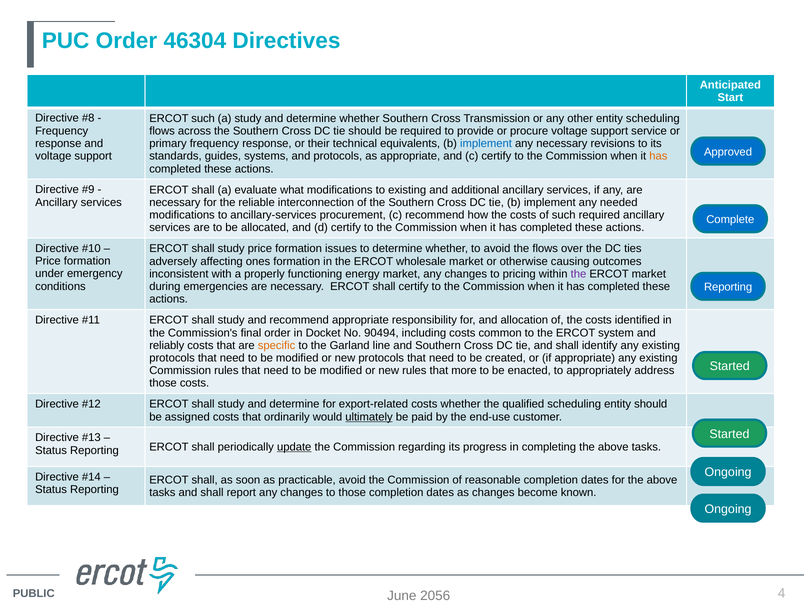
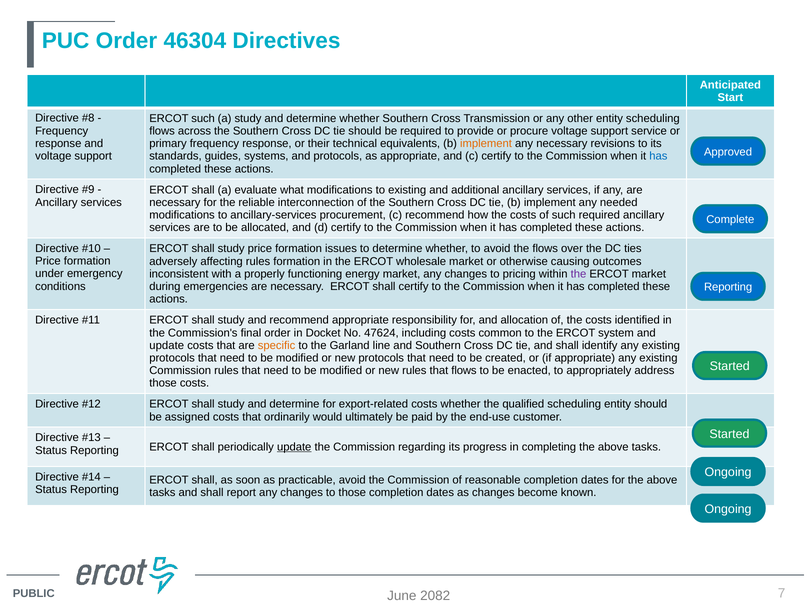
implement at (486, 144) colour: blue -> orange
has at (658, 156) colour: orange -> blue
affecting ones: ones -> rules
90494: 90494 -> 47624
reliably at (167, 345): reliably -> update
that more: more -> flows
ultimately underline: present -> none
4: 4 -> 7
2056: 2056 -> 2082
